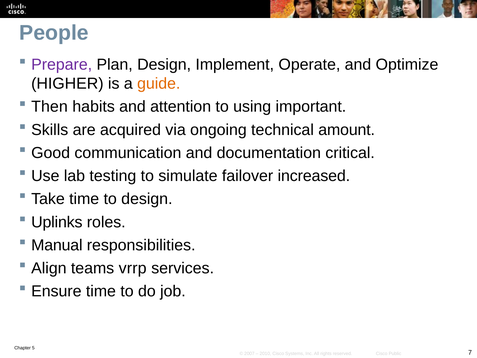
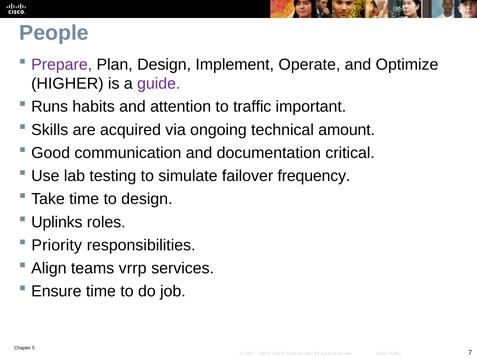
guide colour: orange -> purple
Then: Then -> Runs
using: using -> traffic
increased: increased -> frequency
Manual: Manual -> Priority
